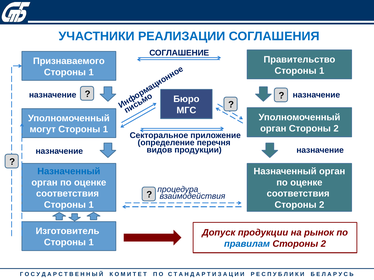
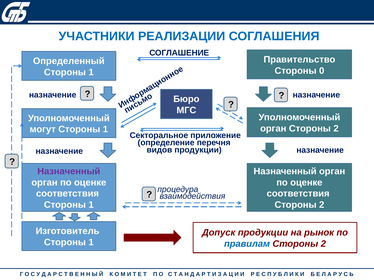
Признаваемого: Признаваемого -> Определенный
1 at (322, 71): 1 -> 0
Назначенный at (69, 172) colour: blue -> purple
